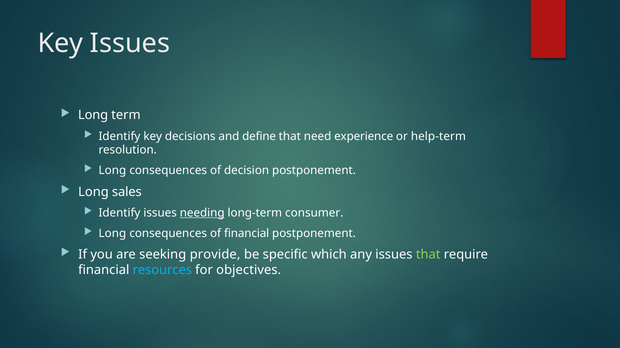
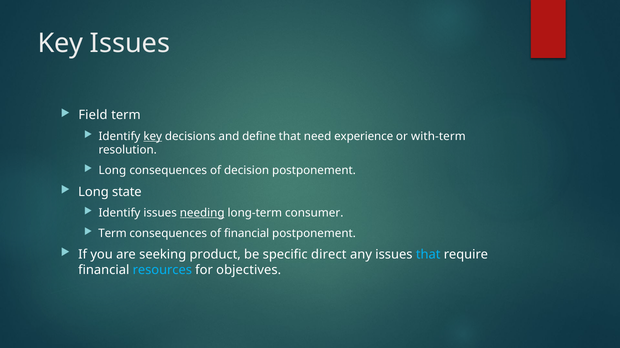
Long at (93, 115): Long -> Field
key at (153, 137) underline: none -> present
help-term: help-term -> with-term
sales: sales -> state
Long at (112, 234): Long -> Term
provide: provide -> product
which: which -> direct
that at (428, 255) colour: light green -> light blue
